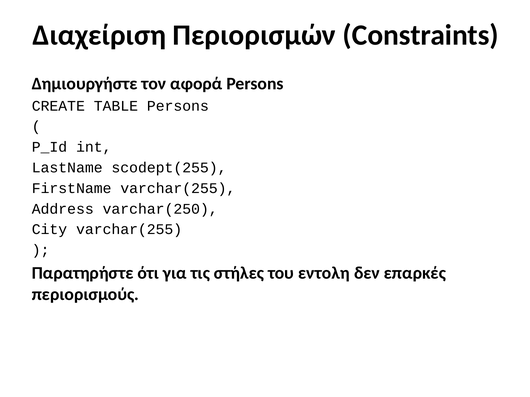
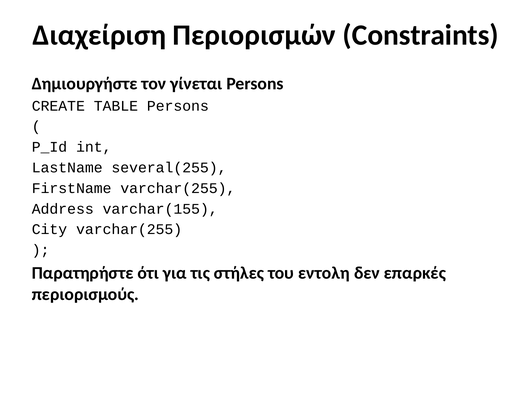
αφορά: αφορά -> γίνεται
scodept(255: scodept(255 -> several(255
varchar(250: varchar(250 -> varchar(155
